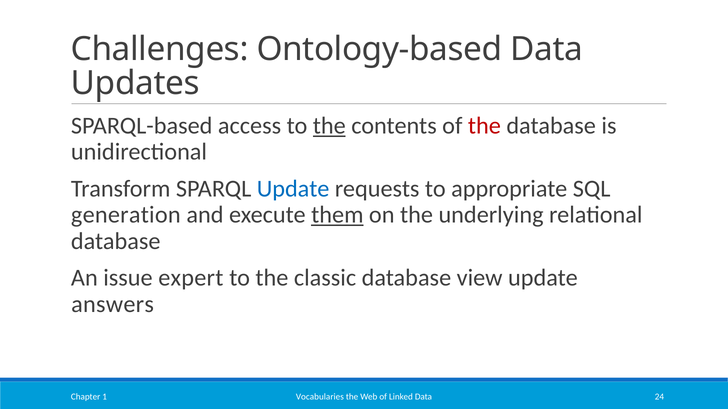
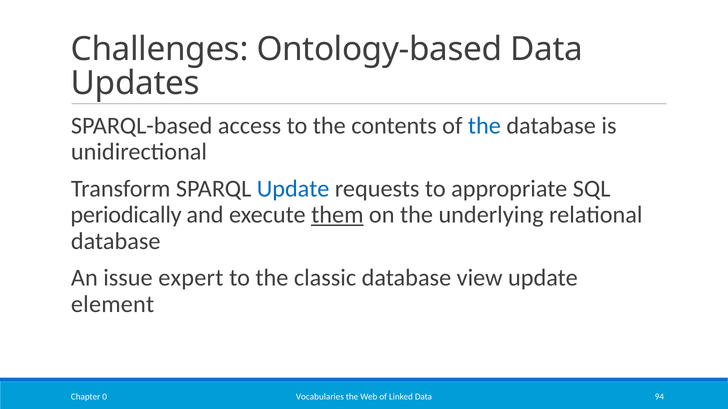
the at (329, 126) underline: present -> none
the at (484, 126) colour: red -> blue
generation: generation -> periodically
answers: answers -> element
24: 24 -> 94
1: 1 -> 0
